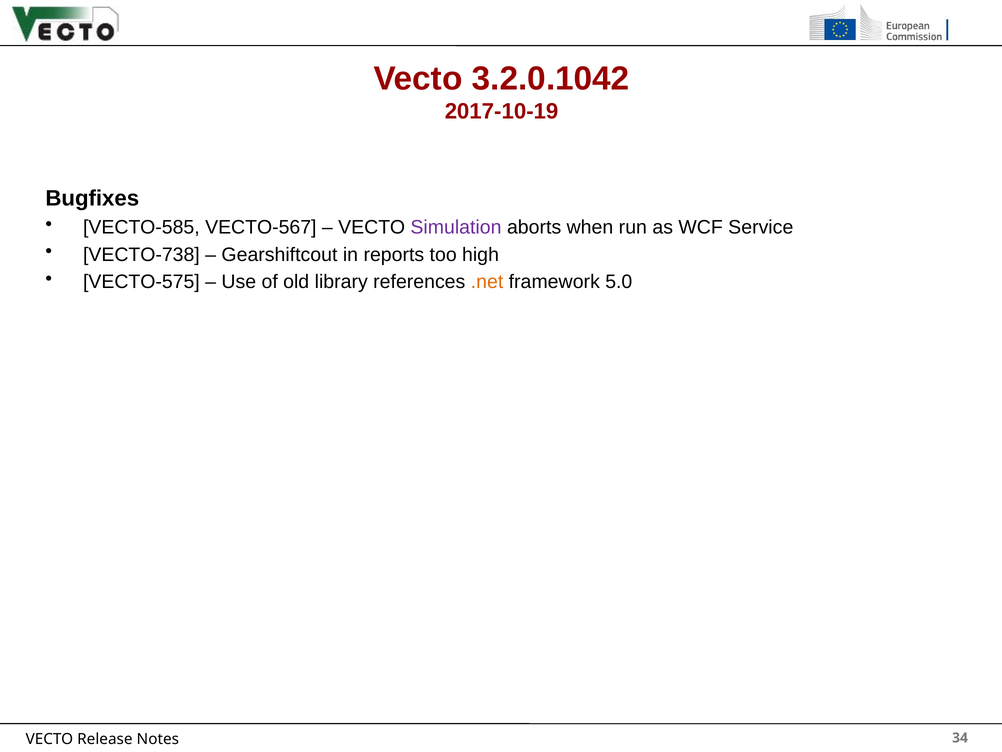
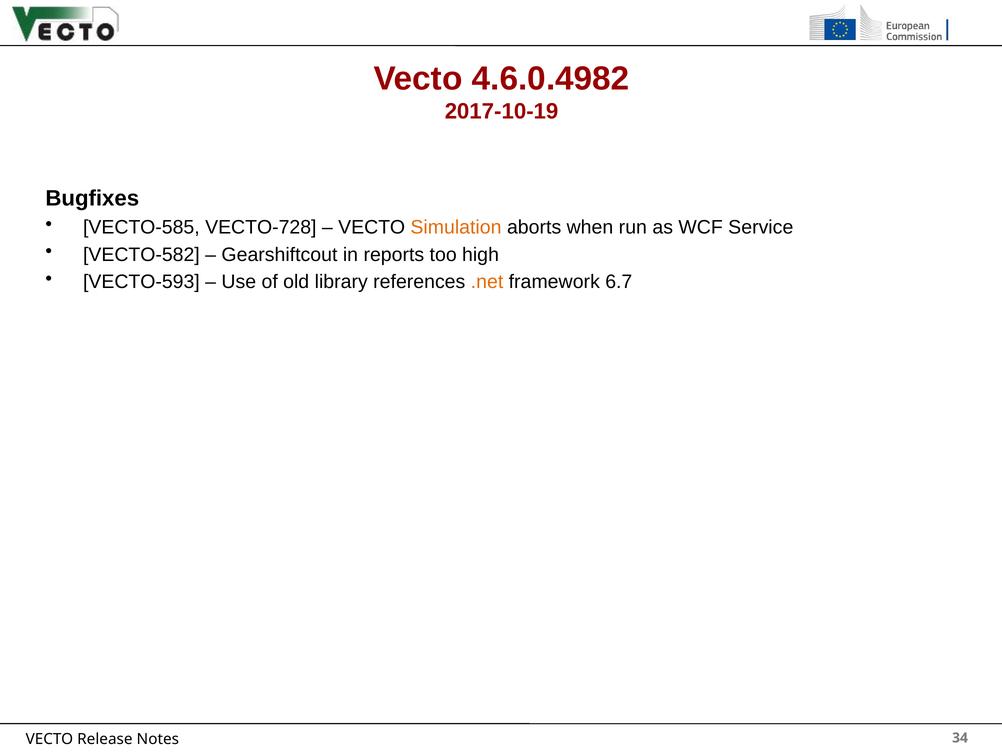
3.2.0.1042: 3.2.0.1042 -> 4.6.0.4982
VECTO-567: VECTO-567 -> VECTO-728
Simulation colour: purple -> orange
VECTO-738: VECTO-738 -> VECTO-582
VECTO-575: VECTO-575 -> VECTO-593
5.0: 5.0 -> 6.7
